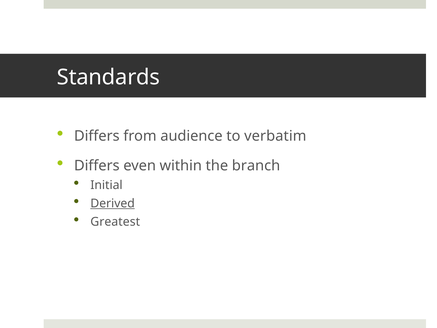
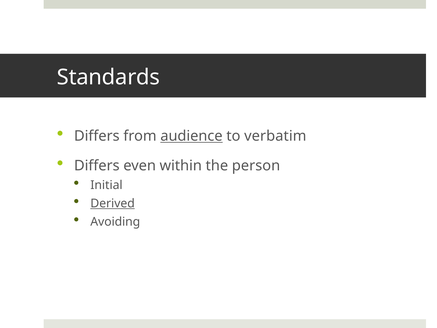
audience underline: none -> present
branch: branch -> person
Greatest: Greatest -> Avoiding
